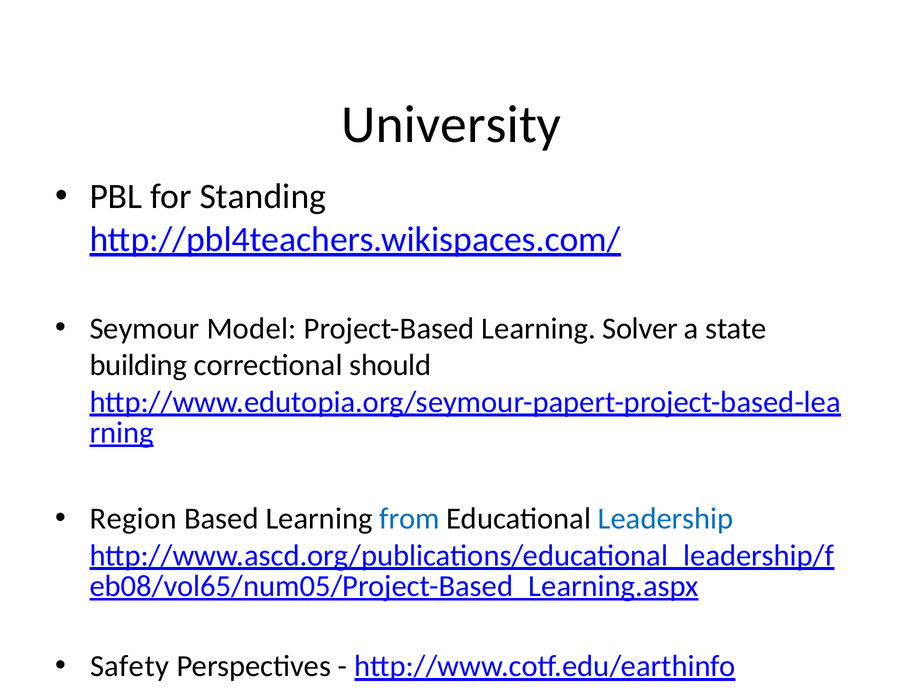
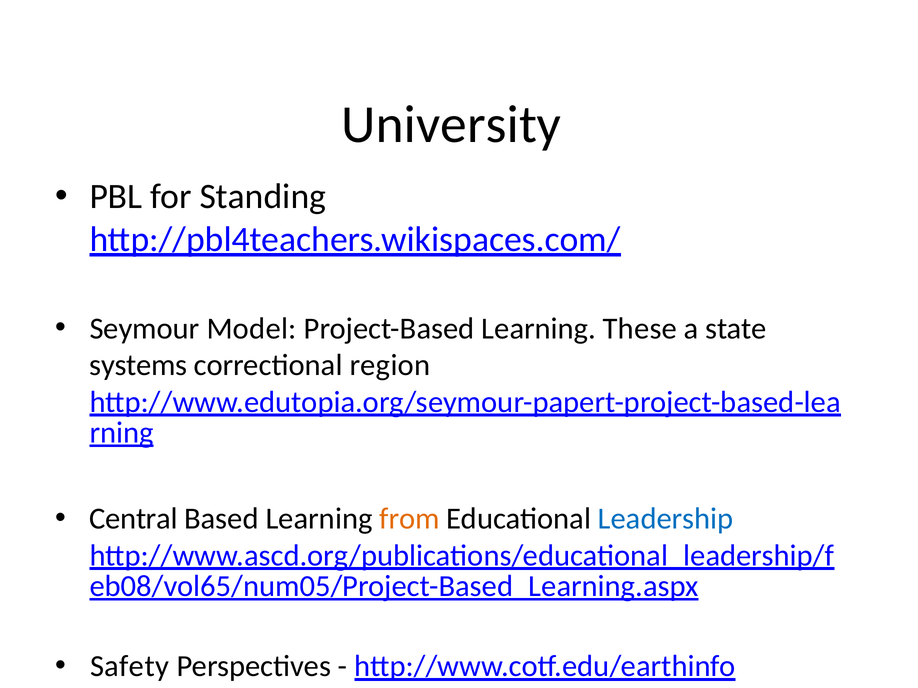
Solver: Solver -> These
building: building -> systems
should: should -> region
Region: Region -> Central
from colour: blue -> orange
